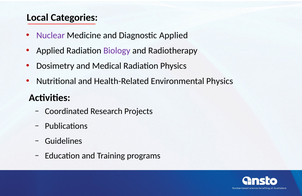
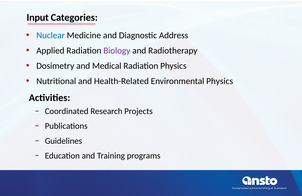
Local: Local -> Input
Nuclear colour: purple -> blue
Diagnostic Applied: Applied -> Address
